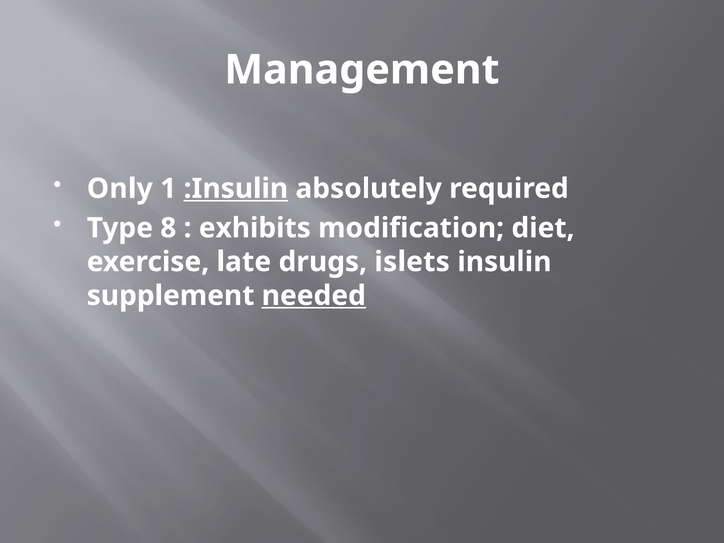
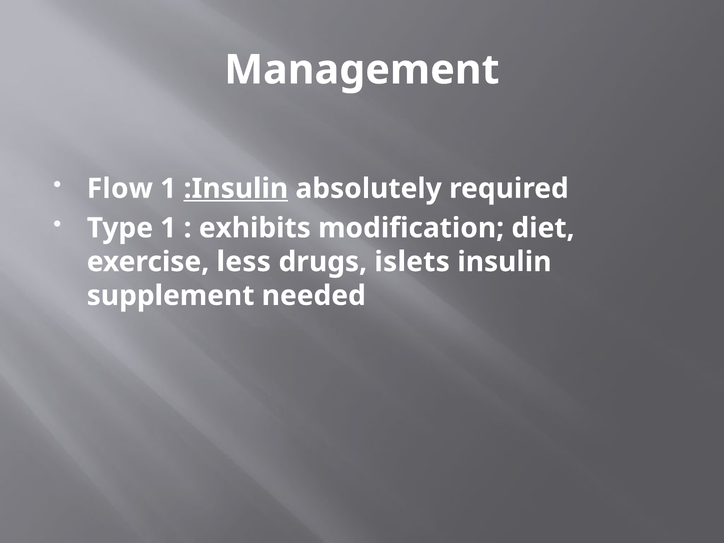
Only: Only -> Flow
Type 8: 8 -> 1
late: late -> less
needed underline: present -> none
